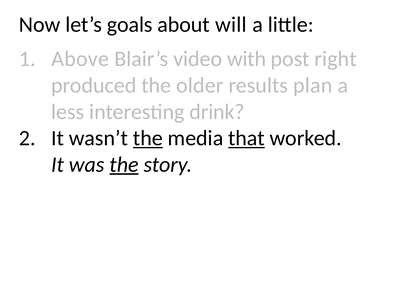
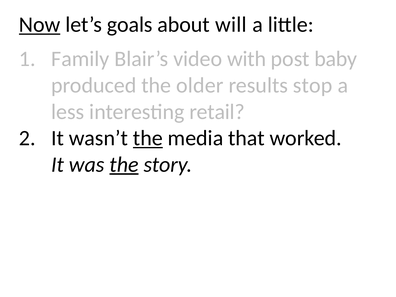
Now underline: none -> present
Above: Above -> Family
right: right -> baby
plan: plan -> stop
drink: drink -> retail
that underline: present -> none
